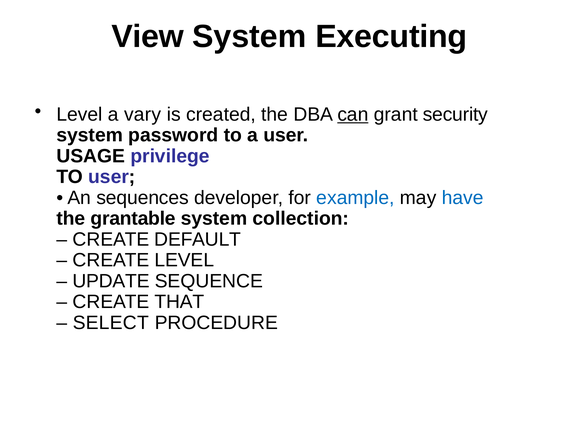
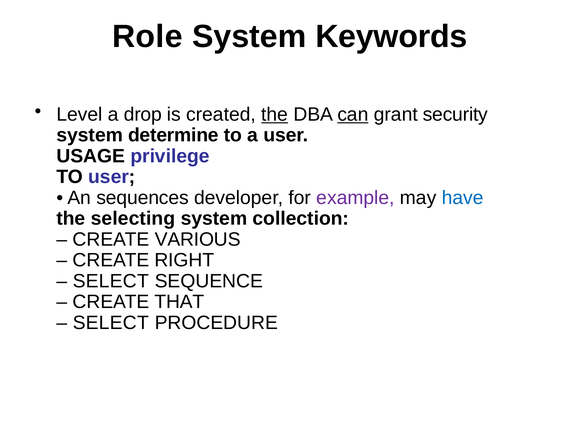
View: View -> Role
Executing: Executing -> Keywords
vary: vary -> drop
the at (275, 115) underline: none -> present
password: password -> determine
example colour: blue -> purple
grantable: grantable -> selecting
DEFAULT: DEFAULT -> VARIOUS
CREATE LEVEL: LEVEL -> RIGHT
UPDATE at (111, 281): UPDATE -> SELECT
